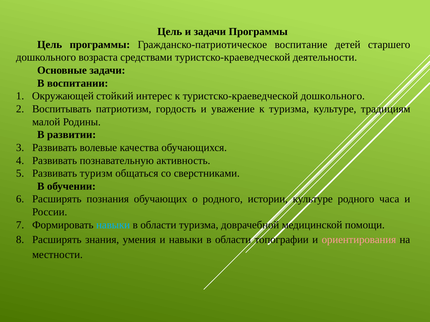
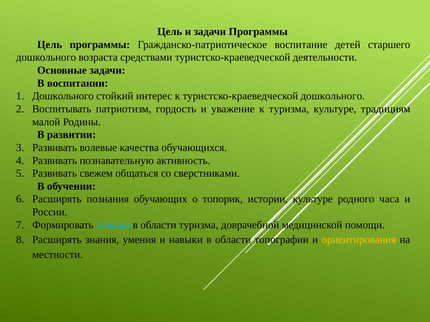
Окружающей at (63, 96): Окружающей -> Дошкольного
туризм: туризм -> свежем
о родного: родного -> топорик
ориентирования colour: pink -> yellow
